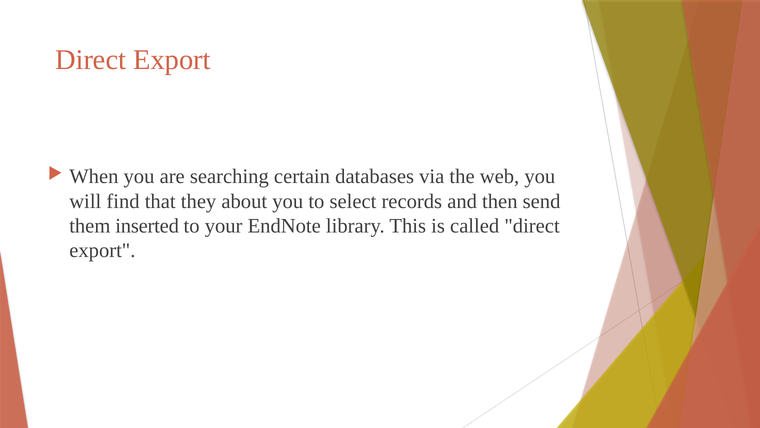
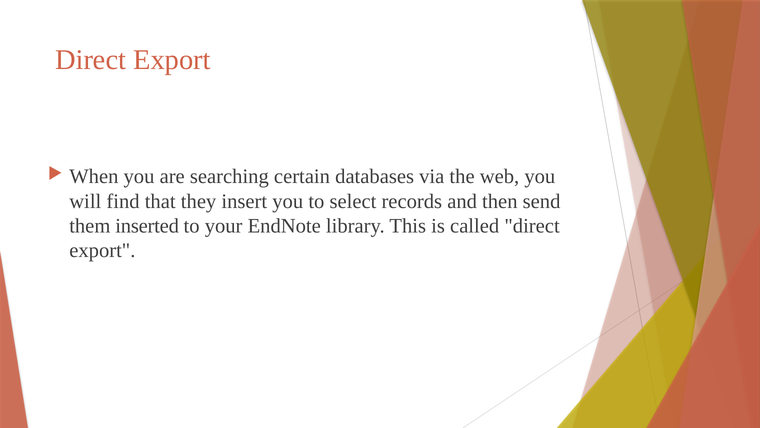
about: about -> insert
